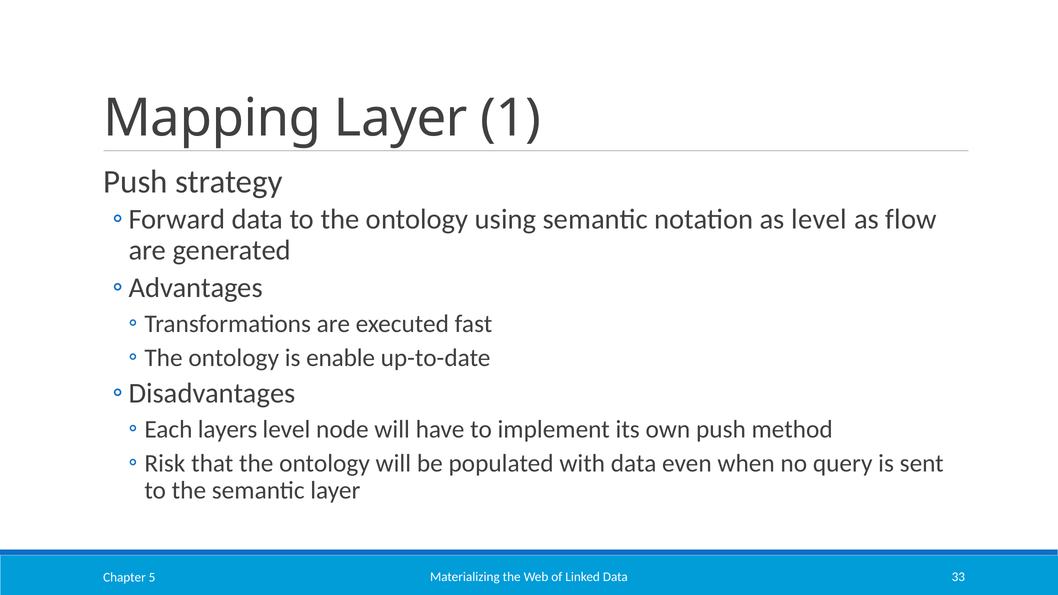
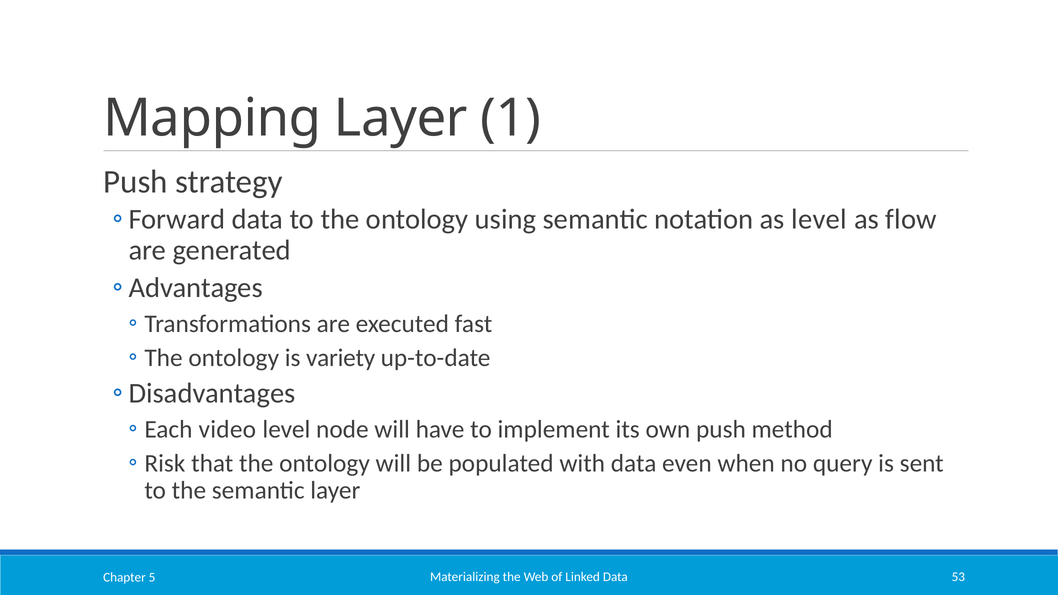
enable: enable -> variety
layers: layers -> video
33: 33 -> 53
